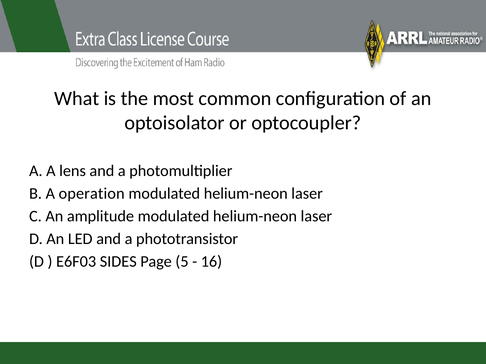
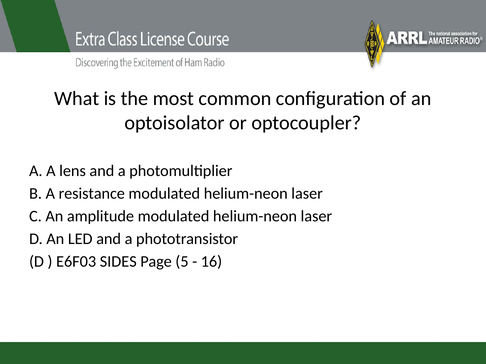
operation: operation -> resistance
